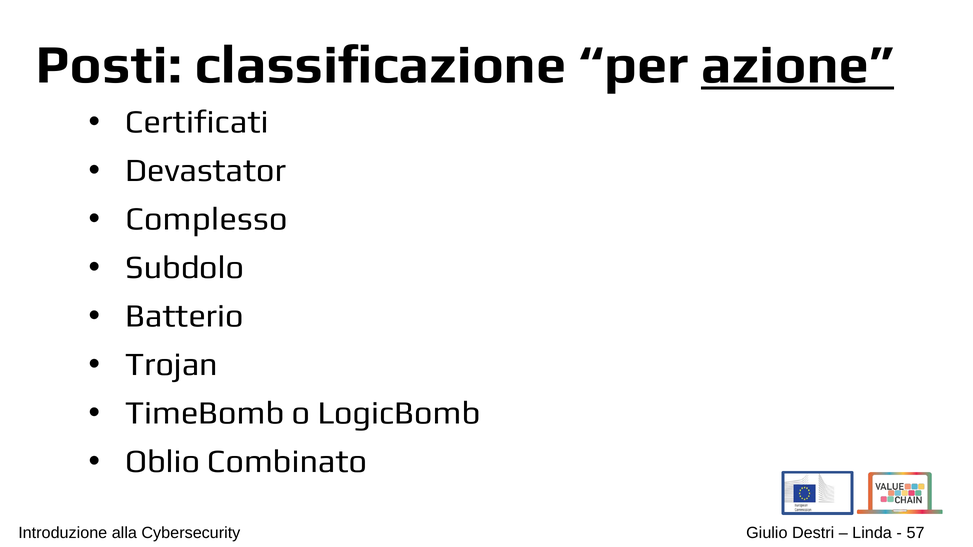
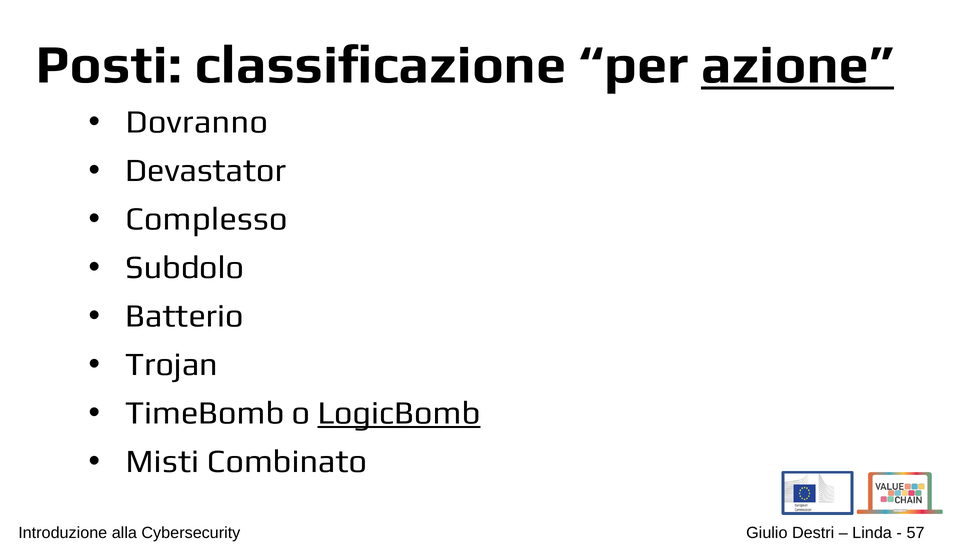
Certificati: Certificati -> Dovranno
LogicBomb underline: none -> present
Oblio: Oblio -> Misti
